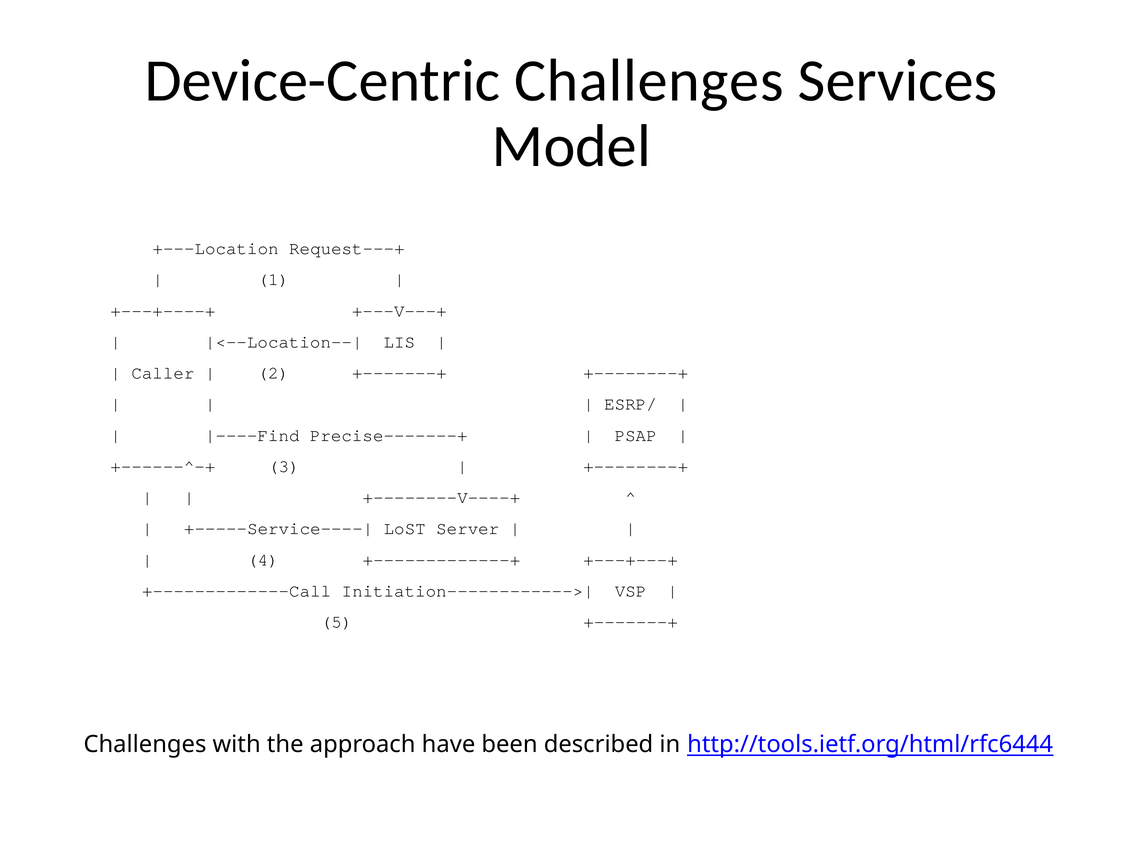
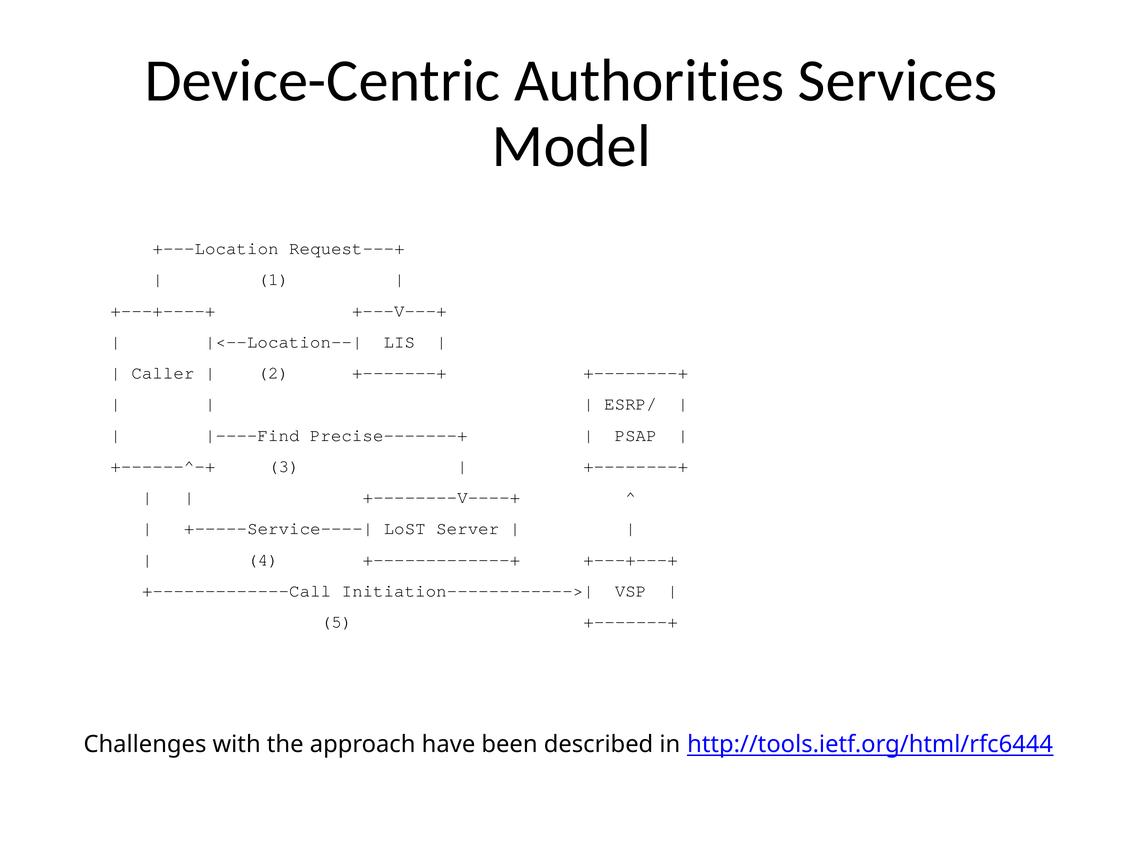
Device-Centric Challenges: Challenges -> Authorities
